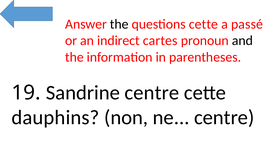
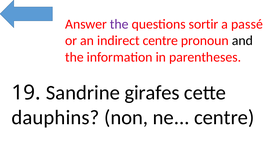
the at (119, 24) colour: black -> purple
questions cette: cette -> sortir
indirect cartes: cartes -> centre
Sandrine centre: centre -> girafes
